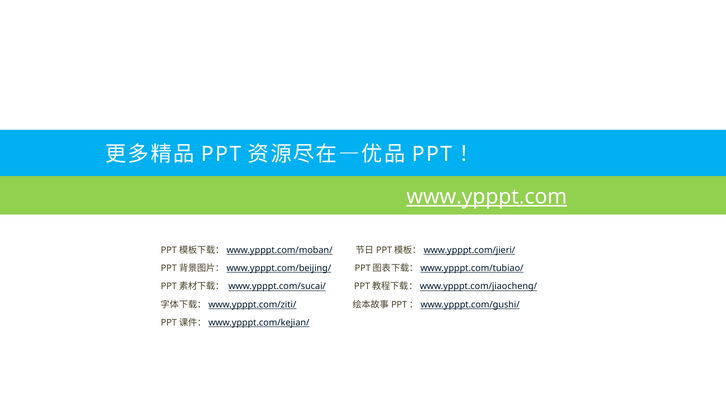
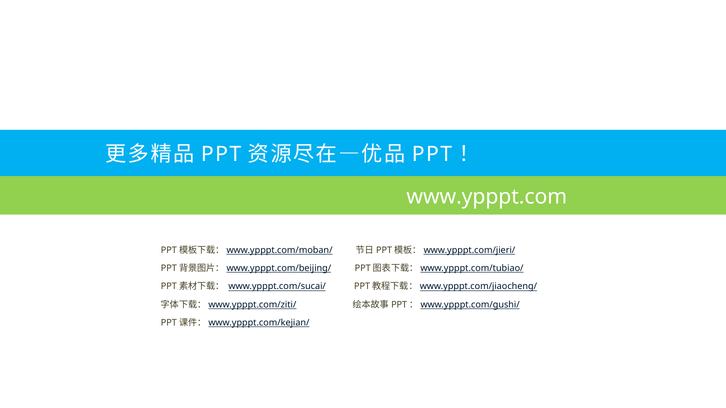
www.ypppt.com underline: present -> none
